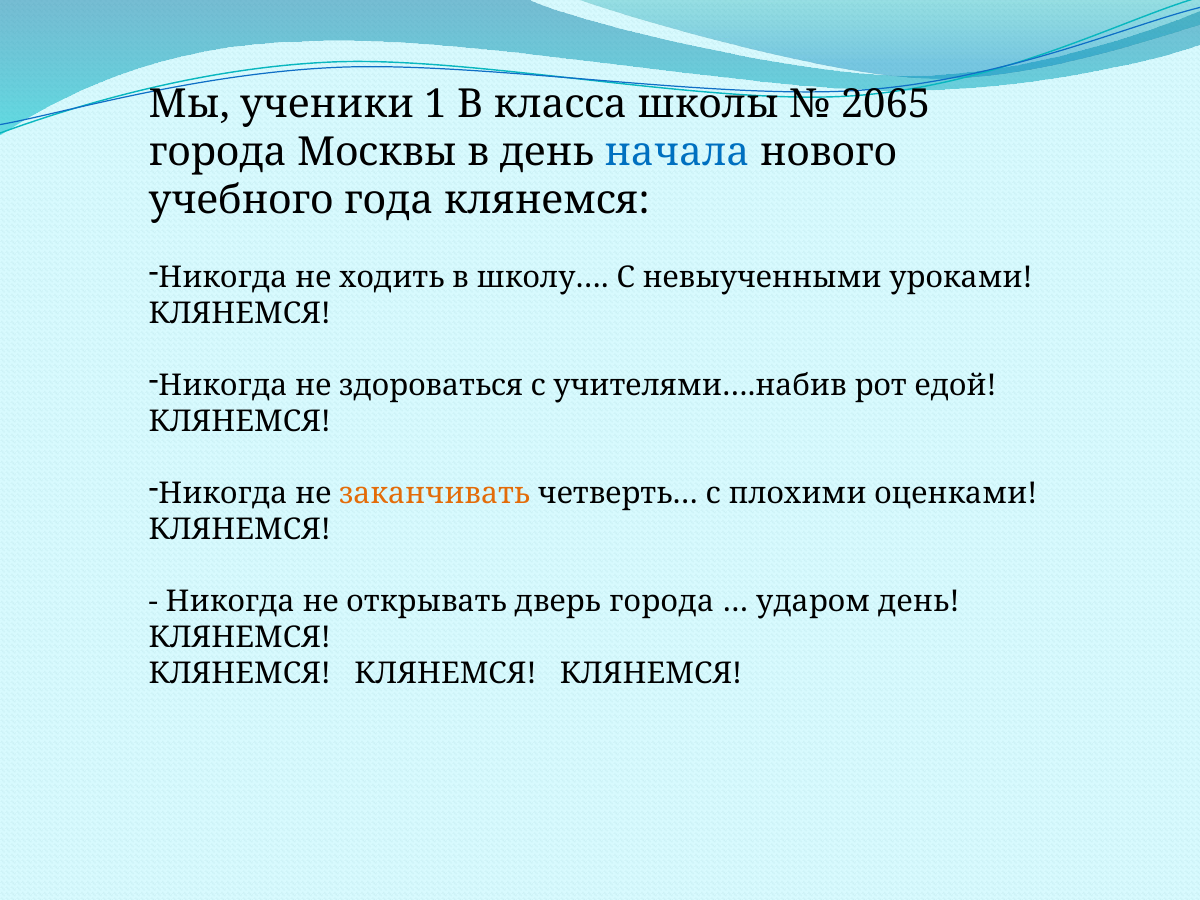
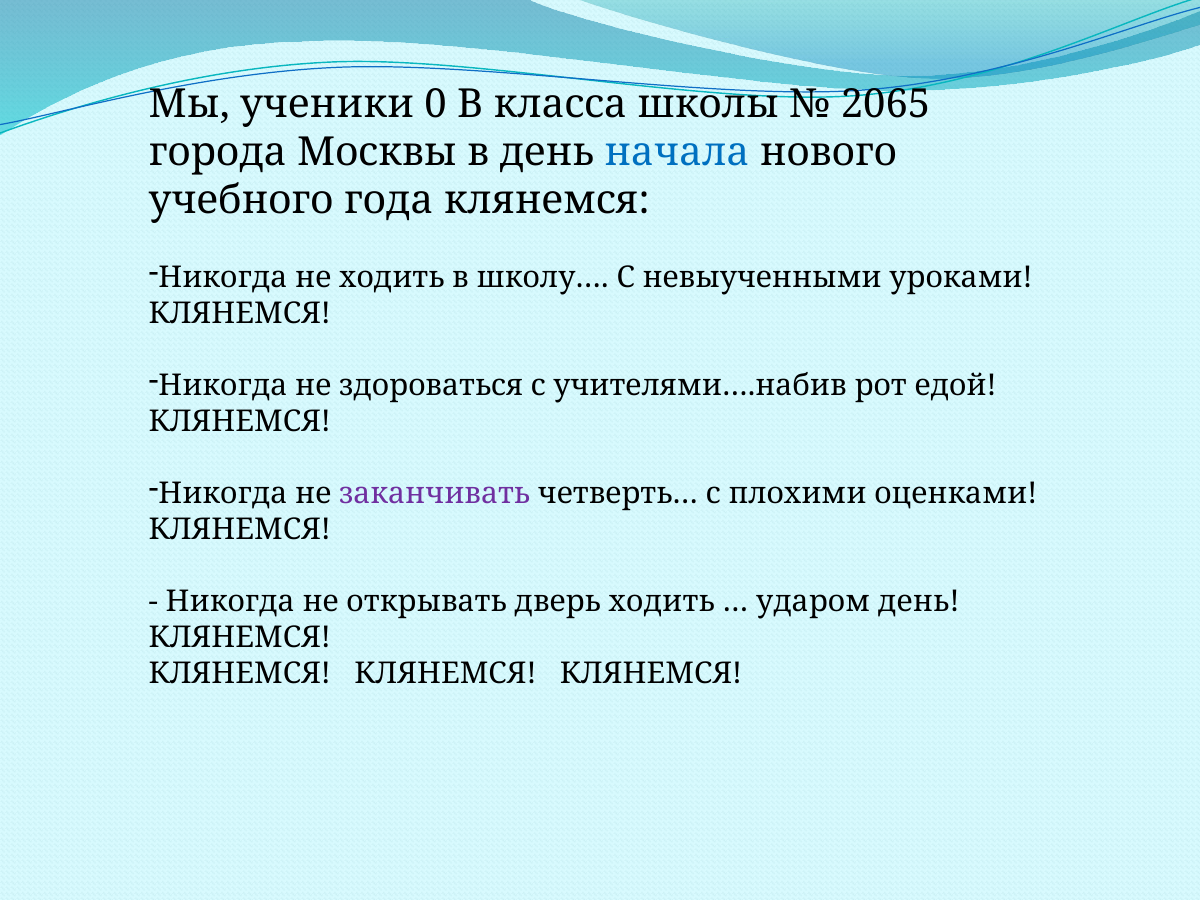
1: 1 -> 0
заканчивать colour: orange -> purple
дверь города: города -> ходить
